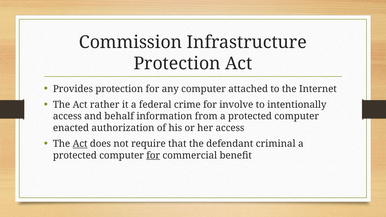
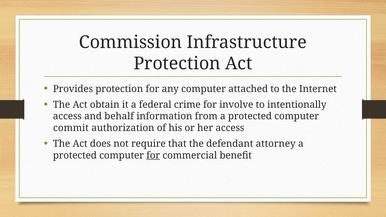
rather: rather -> obtain
enacted: enacted -> commit
Act at (80, 144) underline: present -> none
criminal: criminal -> attorney
